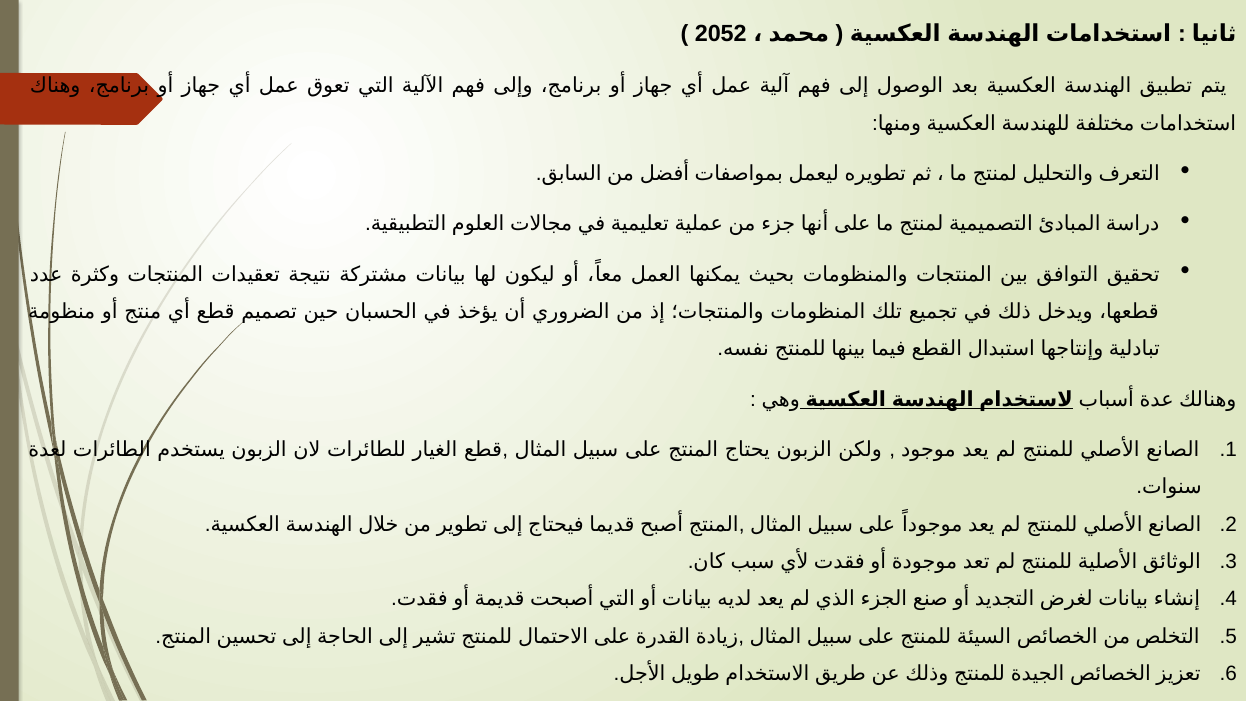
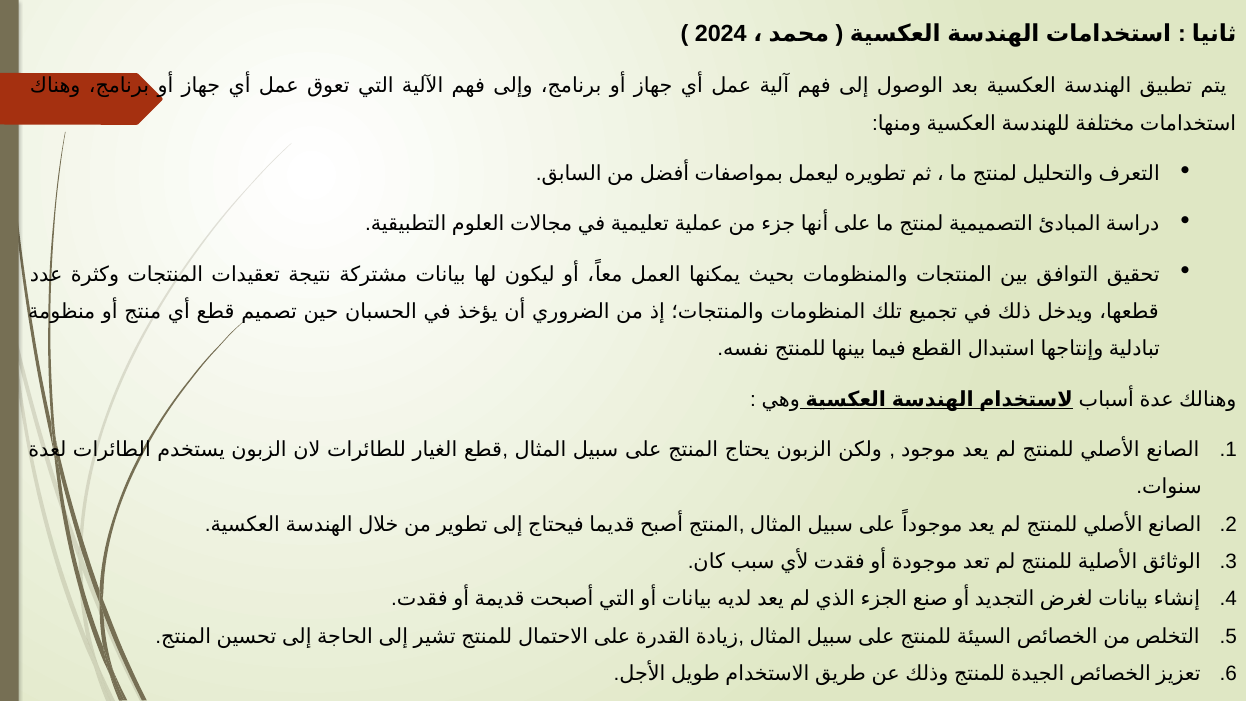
2052: 2052 -> 2024
